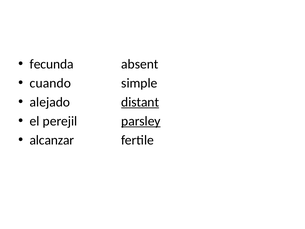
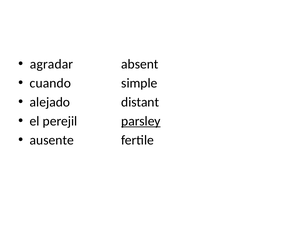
fecunda: fecunda -> agradar
distant underline: present -> none
alcanzar: alcanzar -> ausente
